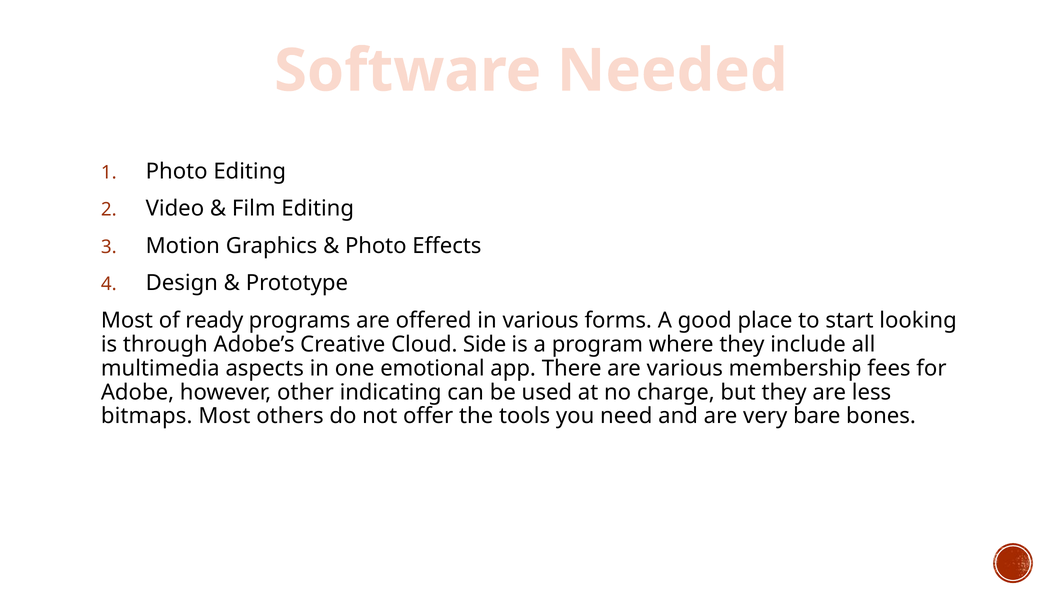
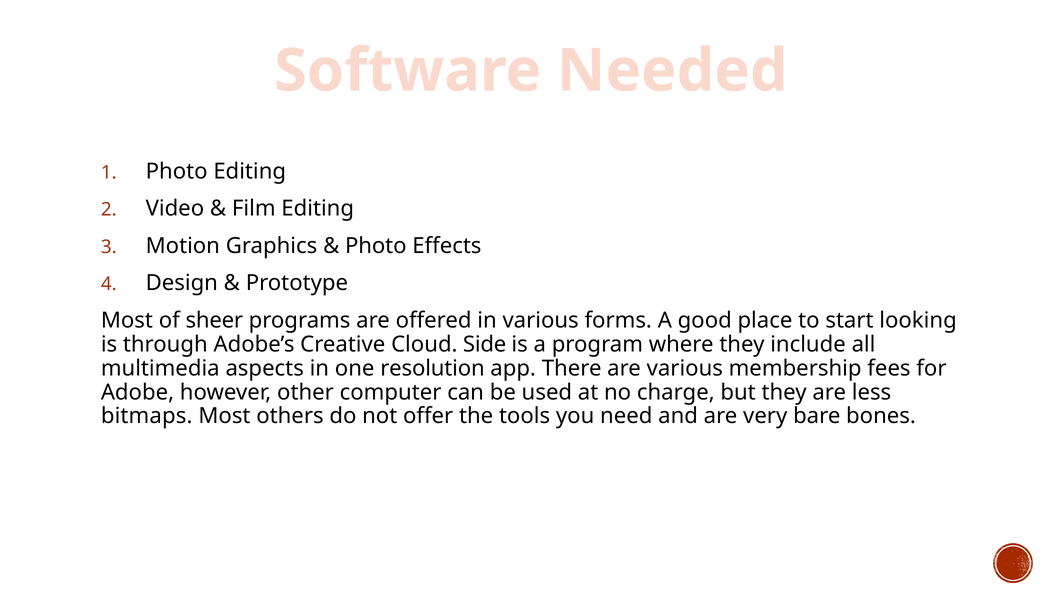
ready: ready -> sheer
emotional: emotional -> resolution
indicating: indicating -> computer
